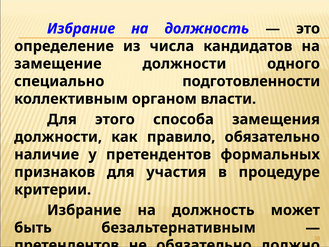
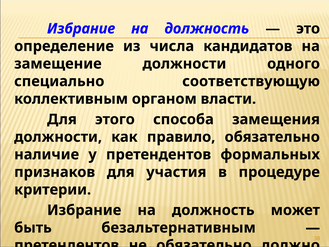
подготовленности: подготовленности -> соответствующую
